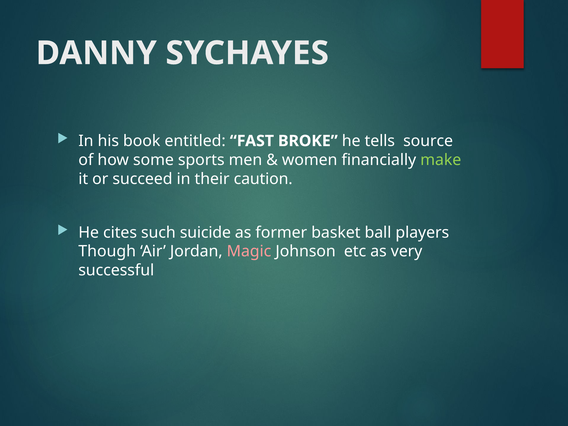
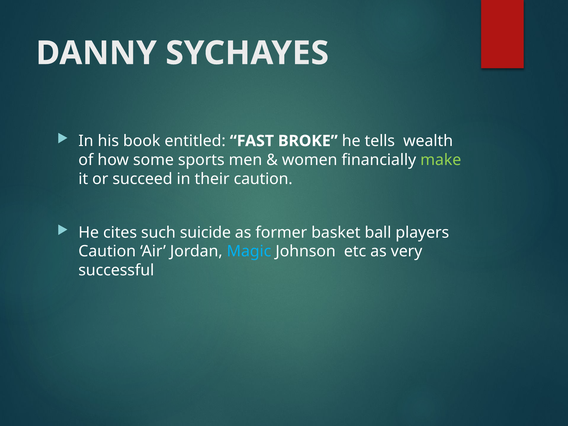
source: source -> wealth
Though at (107, 251): Though -> Caution
Magic colour: pink -> light blue
